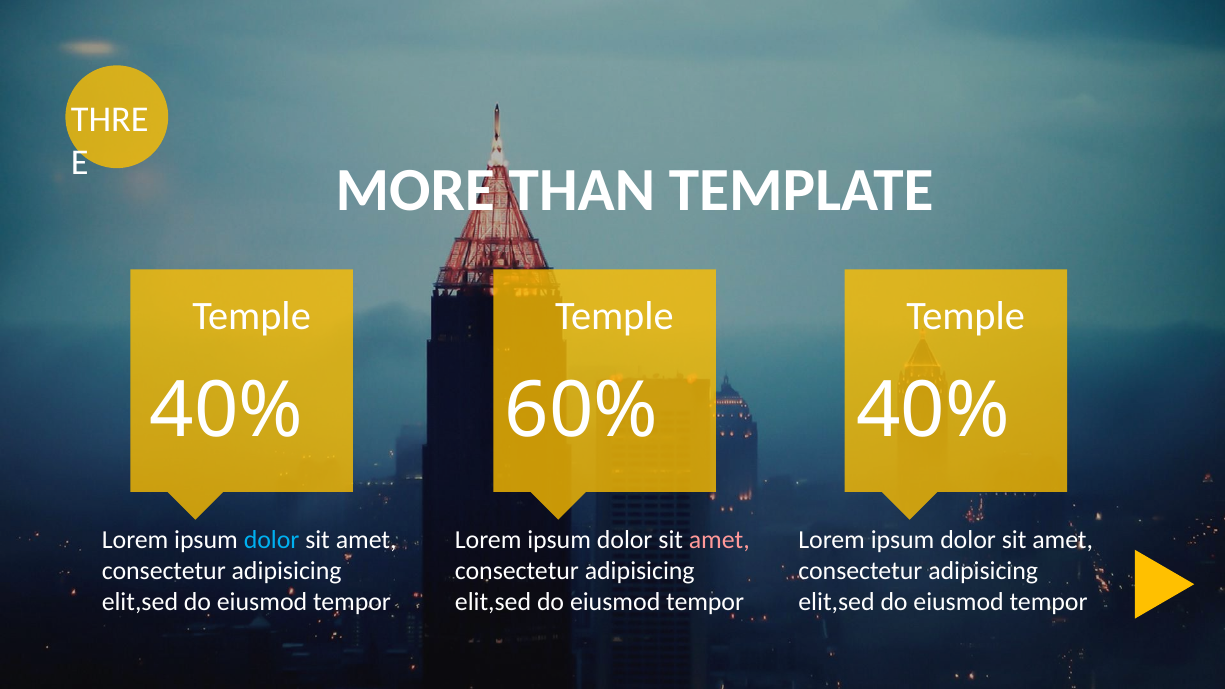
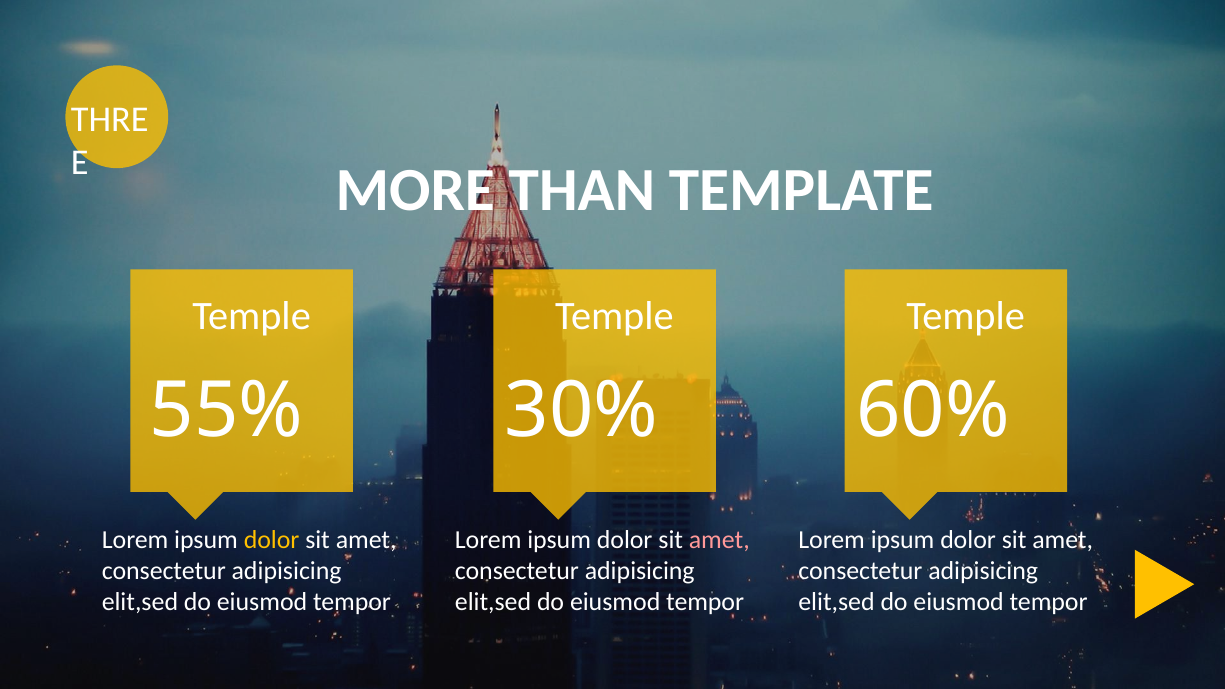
40% at (227, 411): 40% -> 55%
60%: 60% -> 30%
40% at (933, 411): 40% -> 60%
dolor at (272, 540) colour: light blue -> yellow
